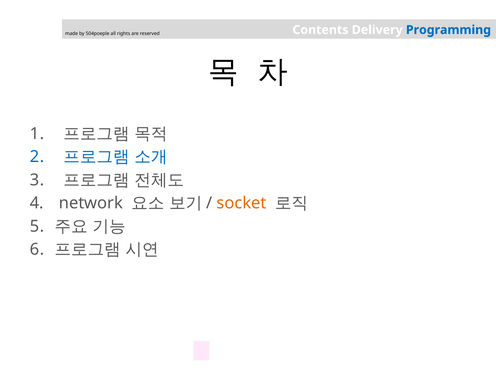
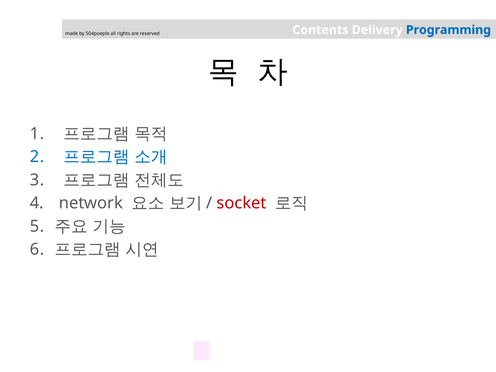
socket colour: orange -> red
